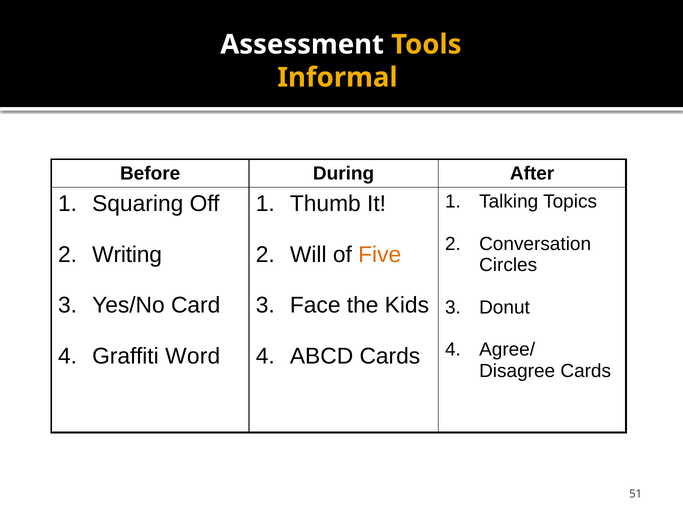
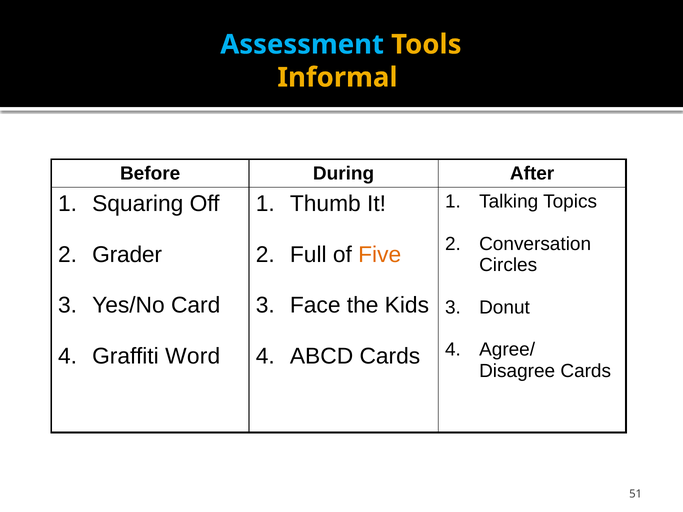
Assessment colour: white -> light blue
Writing: Writing -> Grader
Will: Will -> Full
